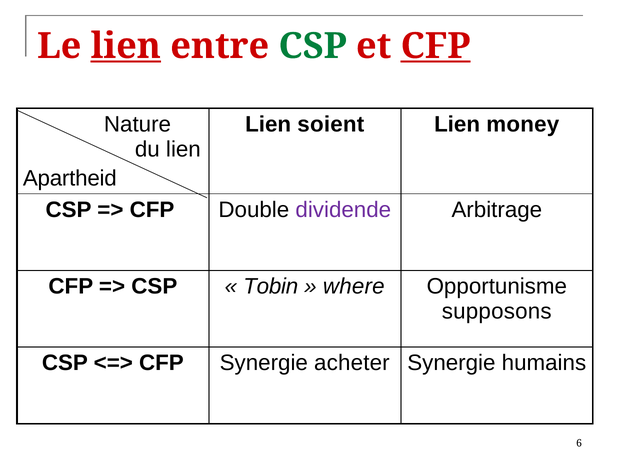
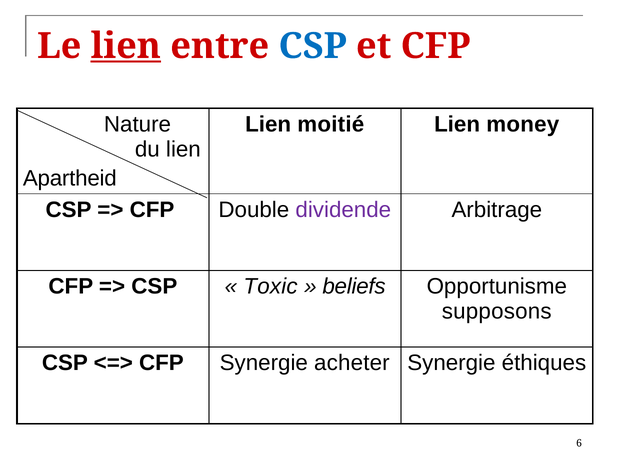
CSP at (313, 46) colour: green -> blue
CFP at (435, 46) underline: present -> none
soient: soient -> moitié
Tobin: Tobin -> Toxic
where: where -> beliefs
humains: humains -> éthiques
